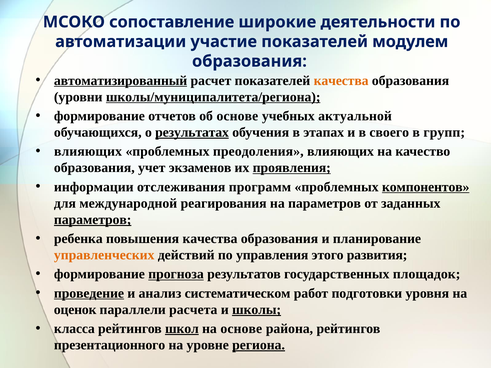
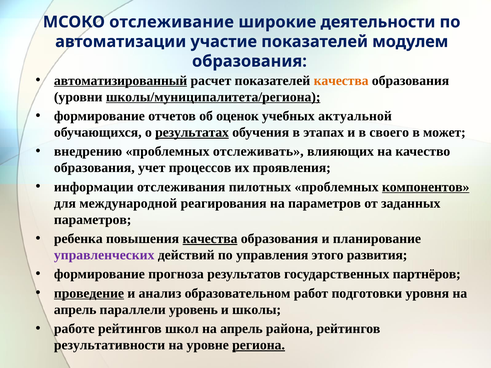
сопоставление: сопоставление -> отслеживание
об основе: основе -> оценок
групп: групп -> может
влияющих at (88, 152): влияющих -> внедрению
преодоления: преодоления -> отслеживать
экзаменов: экзаменов -> процессов
проявления underline: present -> none
программ: программ -> пилотных
параметров at (93, 220) underline: present -> none
качества at (210, 239) underline: none -> present
управленческих colour: orange -> purple
прогноза underline: present -> none
площадок: площадок -> партнёров
систематическом: систематическом -> образовательном
оценок at (75, 310): оценок -> апрель
расчета: расчета -> уровень
школы underline: present -> none
класса: класса -> работе
школ underline: present -> none
основе at (241, 329): основе -> апрель
презентационного: презентационного -> результативности
